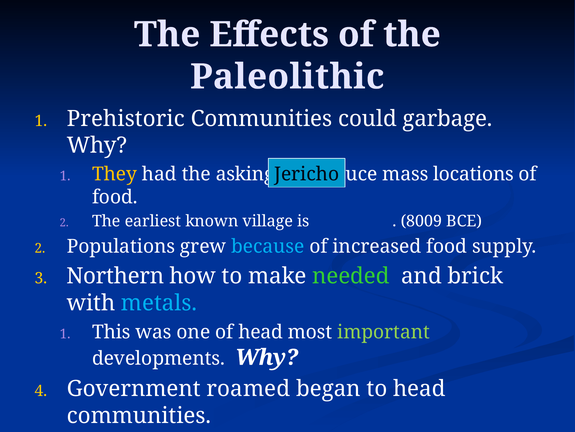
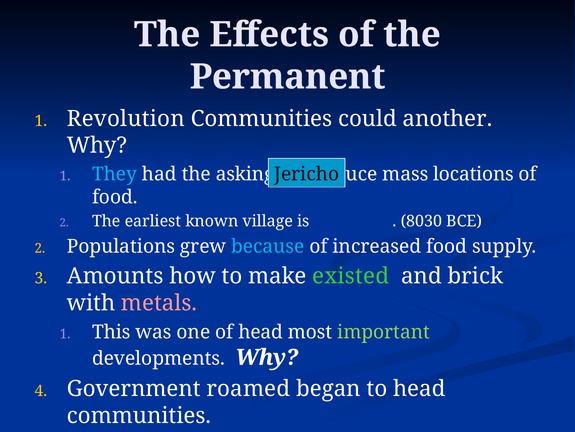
Paleolithic: Paleolithic -> Permanent
Prehistoric: Prehistoric -> Revolution
garbage: garbage -> another
They colour: yellow -> light blue
8009: 8009 -> 8030
Northern: Northern -> Amounts
needed: needed -> existed
metals colour: light blue -> pink
